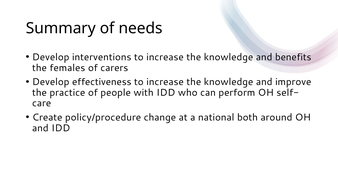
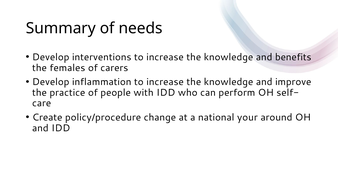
effectiveness: effectiveness -> inflammation
both: both -> your
